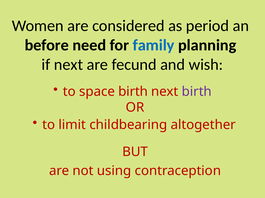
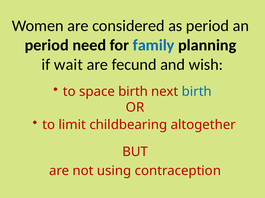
before at (47, 45): before -> period
if next: next -> wait
birth at (197, 92) colour: purple -> blue
